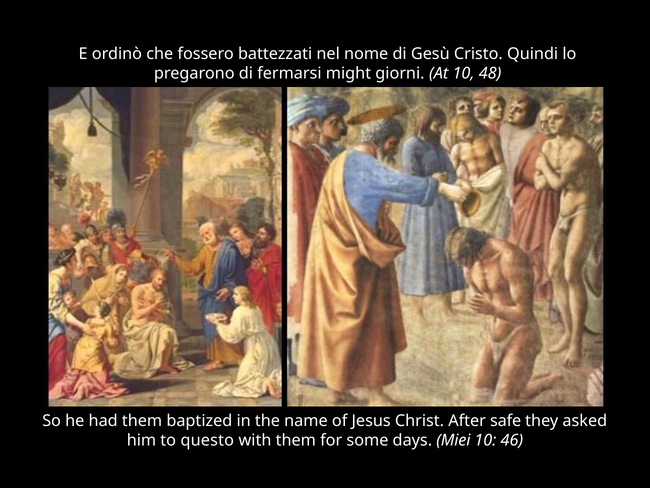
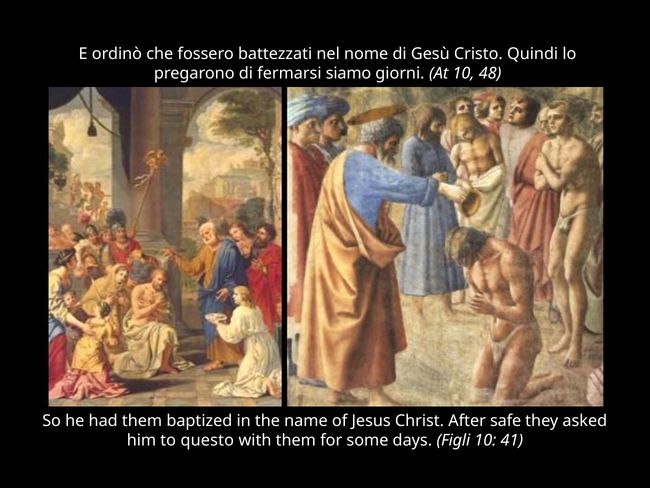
might: might -> siamo
Miei: Miei -> Figli
46: 46 -> 41
